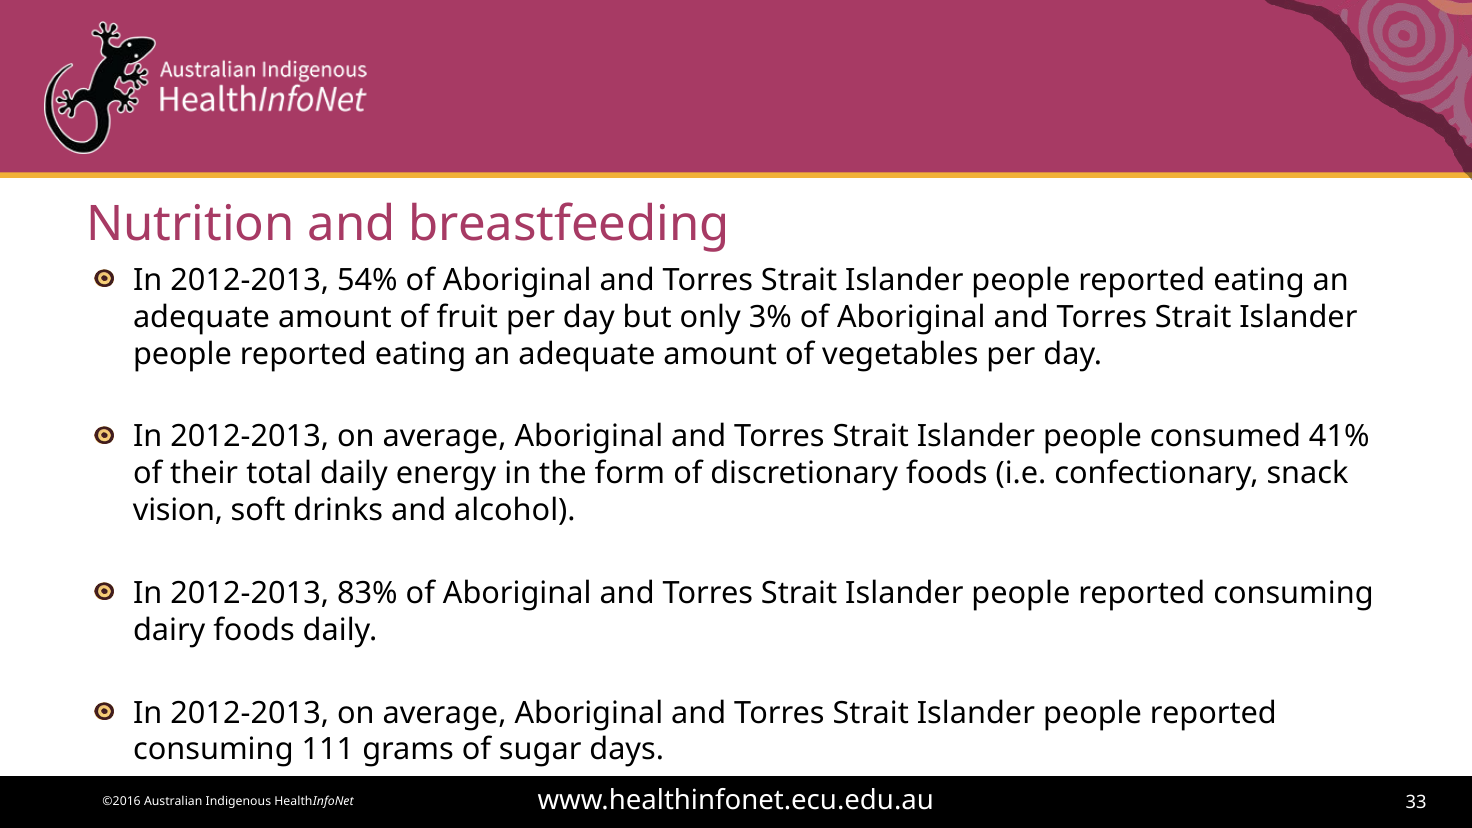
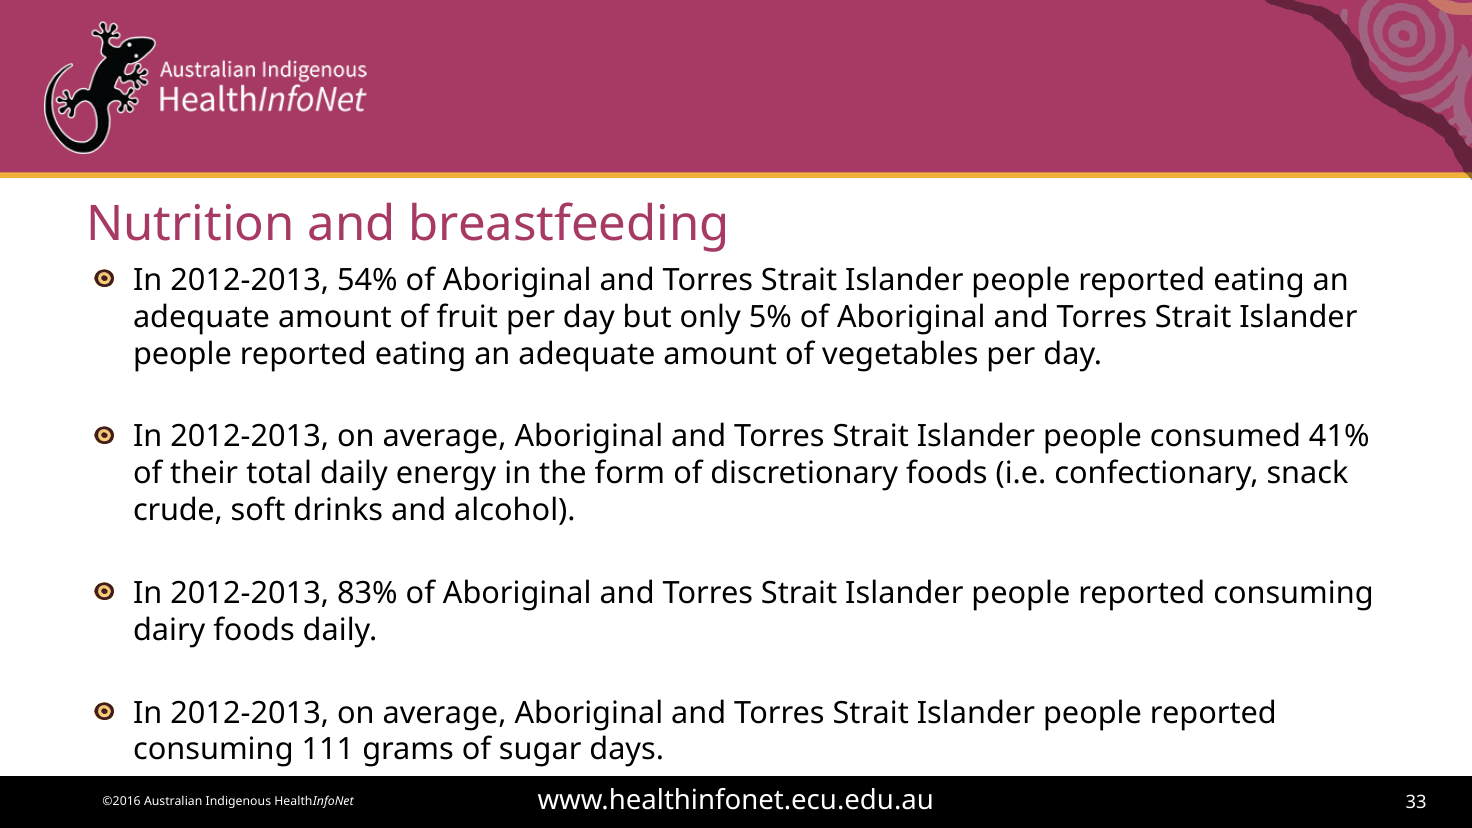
3%: 3% -> 5%
vision: vision -> crude
